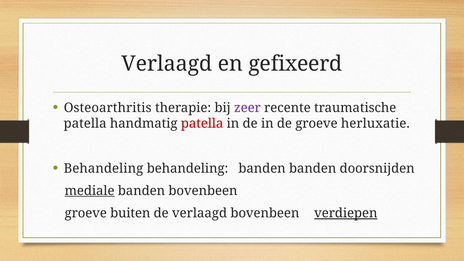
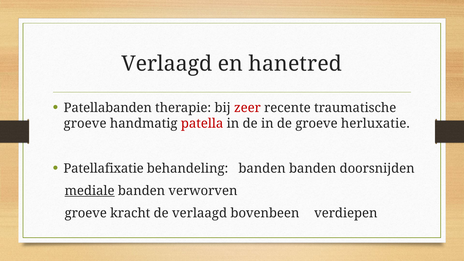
gefixeerd: gefixeerd -> hanetred
Osteoarthritis: Osteoarthritis -> Patellabanden
zeer colour: purple -> red
patella at (85, 123): patella -> groeve
Behandeling at (103, 168): Behandeling -> Patellafixatie
banden bovenbeen: bovenbeen -> verworven
buiten: buiten -> kracht
verdiepen underline: present -> none
